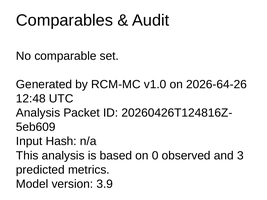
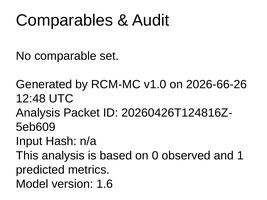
2026-64-26: 2026-64-26 -> 2026-66-26
3: 3 -> 1
3.9: 3.9 -> 1.6
